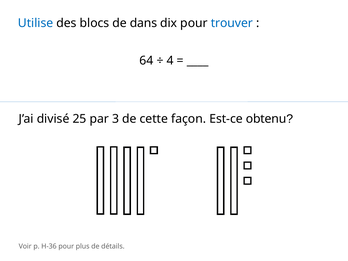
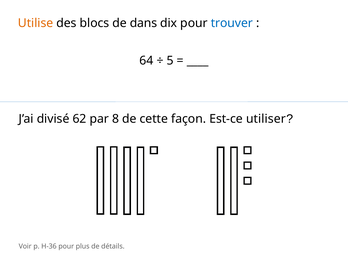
Utilise colour: blue -> orange
4: 4 -> 5
25: 25 -> 62
3: 3 -> 8
obtenu: obtenu -> utiliser
